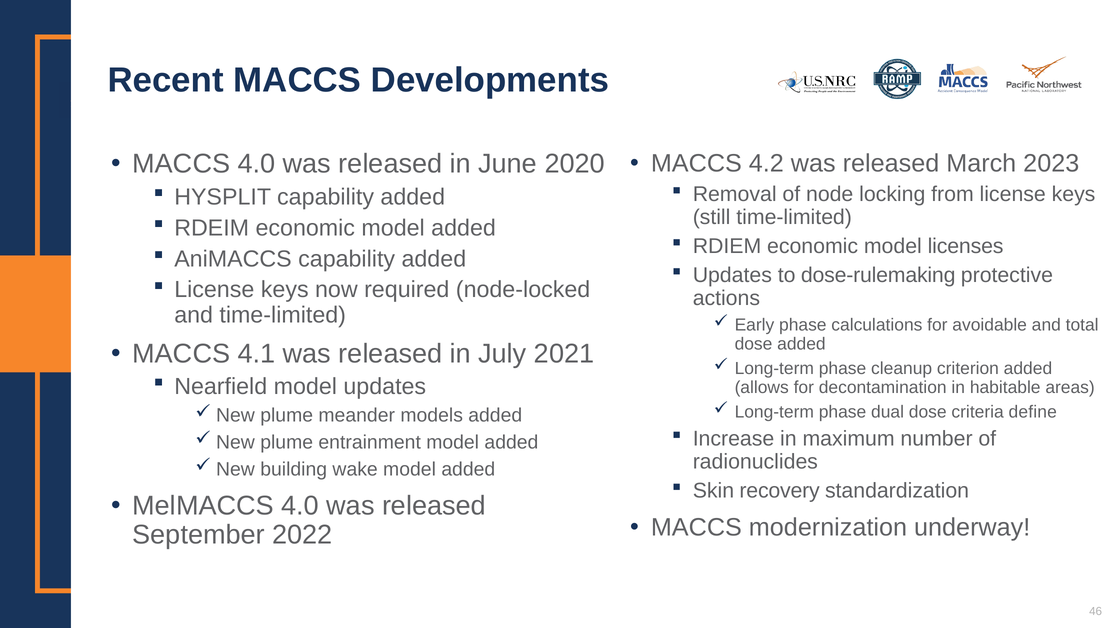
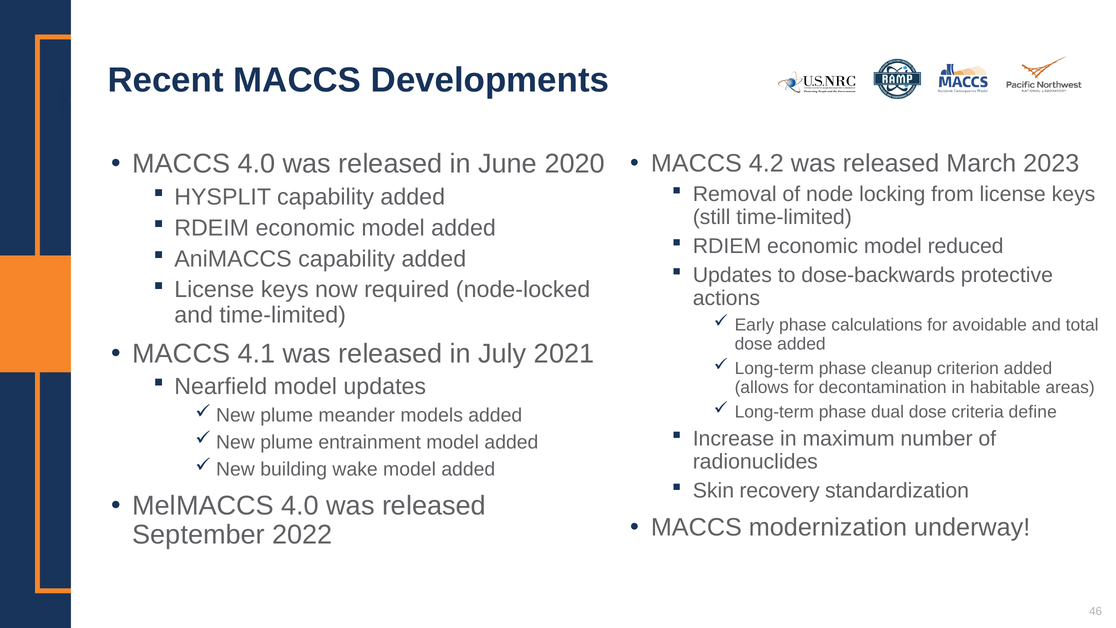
licenses: licenses -> reduced
dose-rulemaking: dose-rulemaking -> dose-backwards
